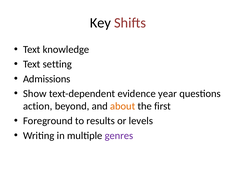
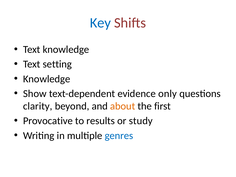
Key colour: black -> blue
Admissions at (47, 79): Admissions -> Knowledge
year: year -> only
action: action -> clarity
Foreground: Foreground -> Provocative
levels: levels -> study
genres colour: purple -> blue
